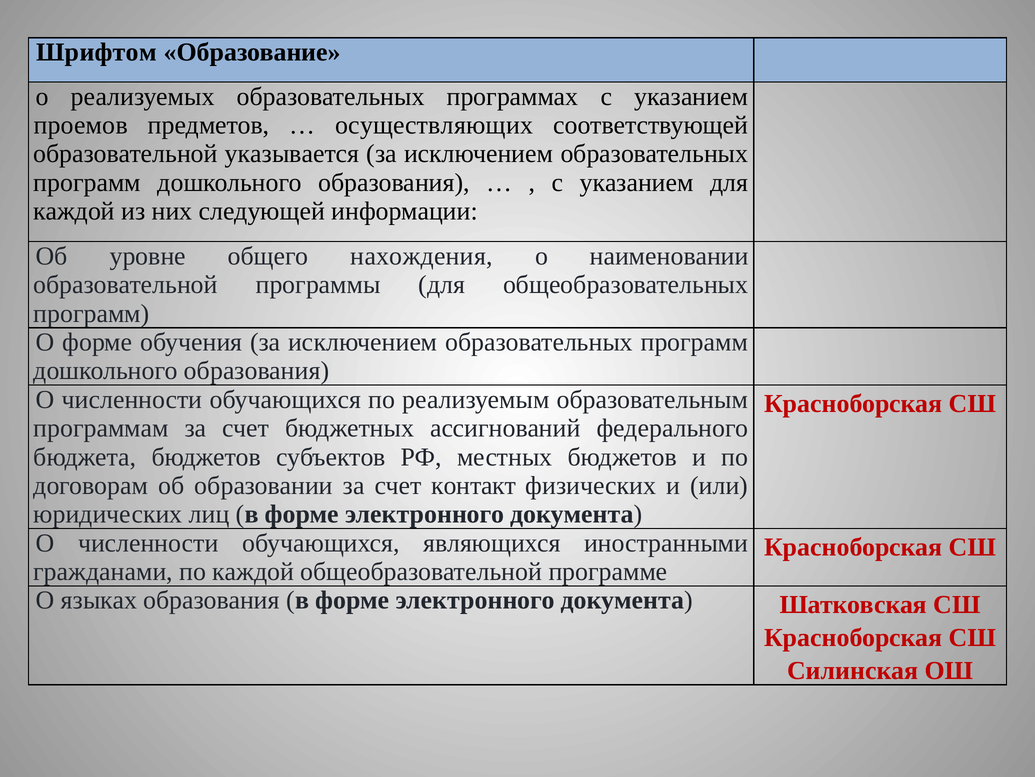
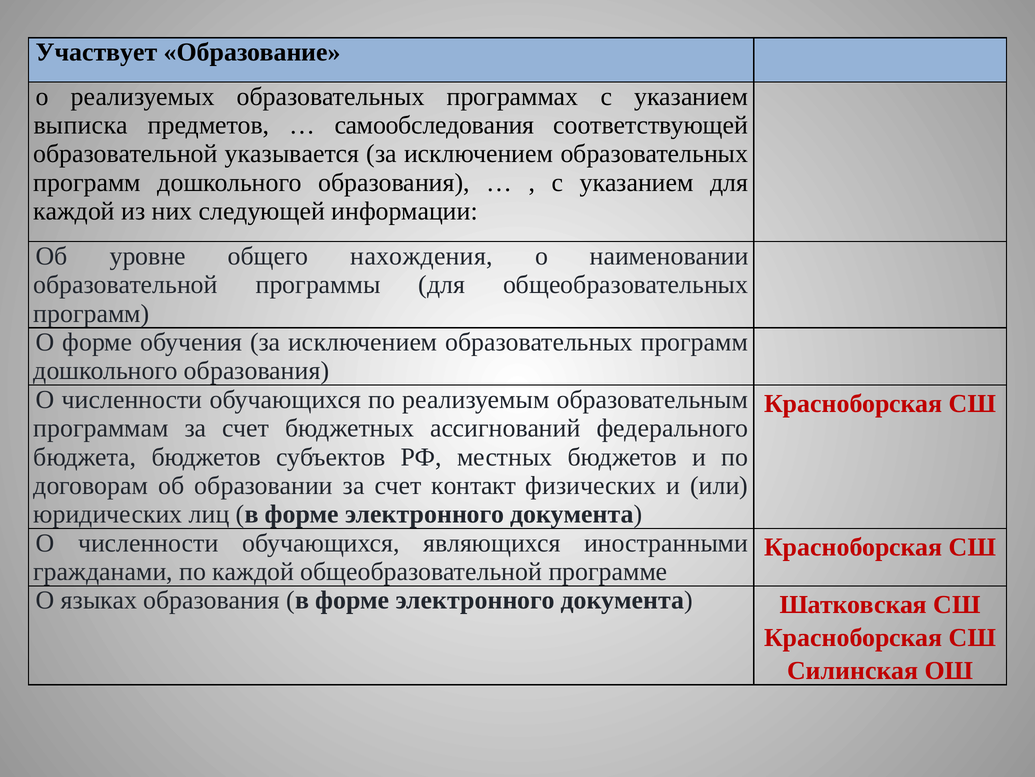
Шрифтом: Шрифтом -> Участвует
проемов: проемов -> выписка
осуществляющих: осуществляющих -> самообследования
